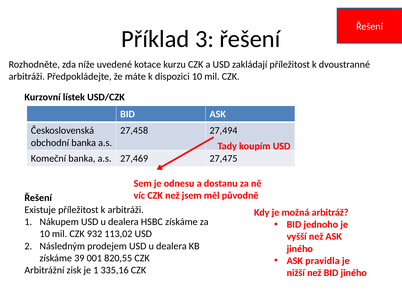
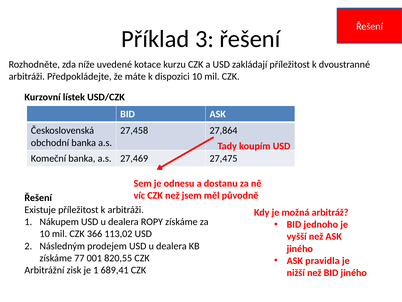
27,494: 27,494 -> 27,864
HSBC: HSBC -> ROPY
932: 932 -> 366
39: 39 -> 77
335,16: 335,16 -> 689,41
